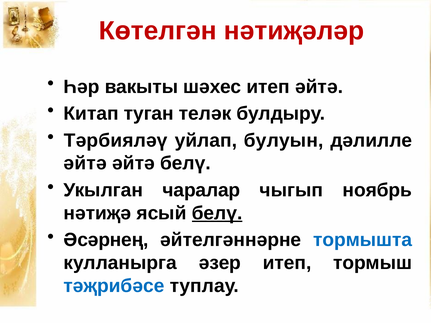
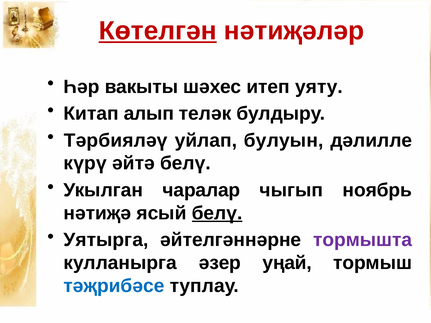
Көтелгән underline: none -> present
итеп әйтә: әйтә -> уяту
туган: туган -> алып
әйтә at (85, 163): әйтә -> күрү
Әсәрнең: Әсәрнең -> Уятырга
тормышта colour: blue -> purple
әзер итеп: итеп -> уңай
